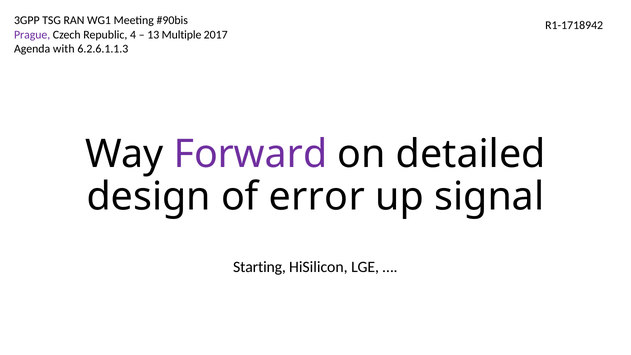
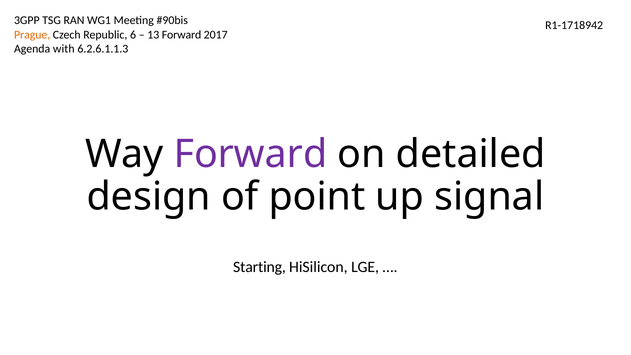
Prague colour: purple -> orange
4: 4 -> 6
13 Multiple: Multiple -> Forward
error: error -> point
